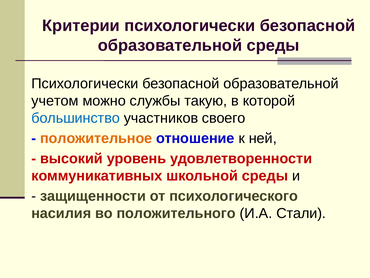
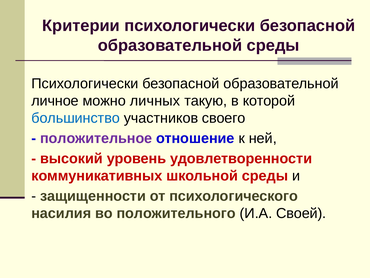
учетом: учетом -> личное
службы: службы -> личных
положительное colour: orange -> purple
Стали: Стали -> Своей
